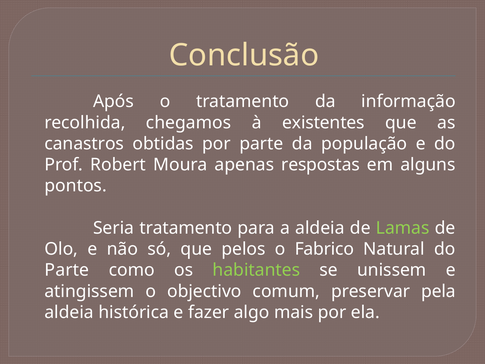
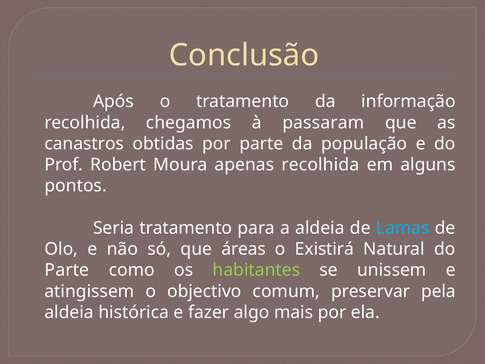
existentes: existentes -> passaram
apenas respostas: respostas -> recolhida
Lamas colour: light green -> light blue
pelos: pelos -> áreas
Fabrico: Fabrico -> Existirá
